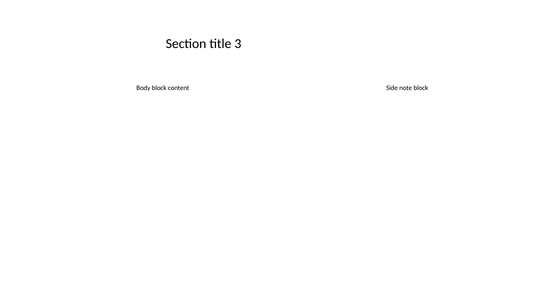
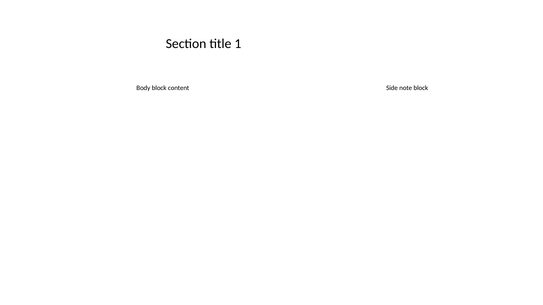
3: 3 -> 1
